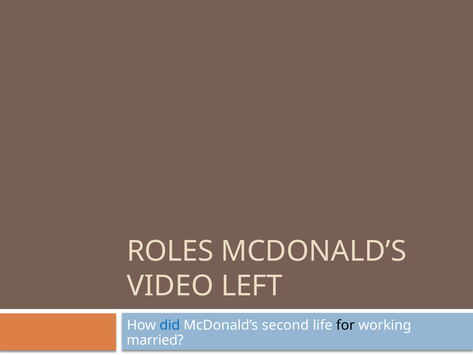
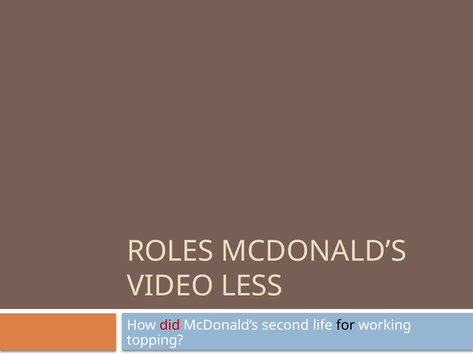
LEFT: LEFT -> LESS
did colour: blue -> red
married: married -> topping
